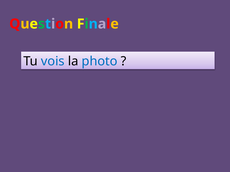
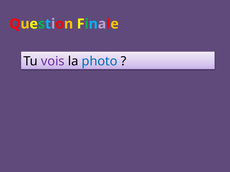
vois colour: blue -> purple
